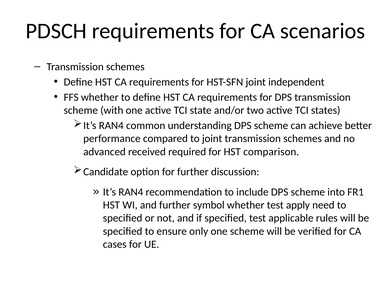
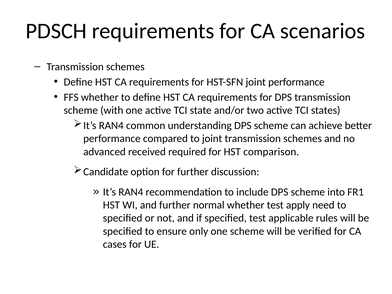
joint independent: independent -> performance
symbol: symbol -> normal
